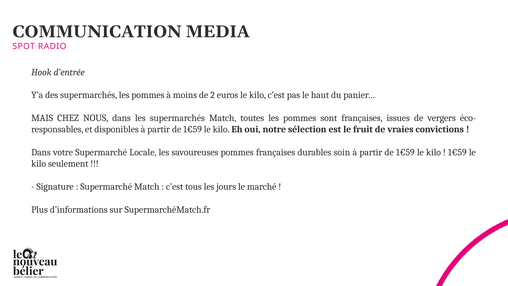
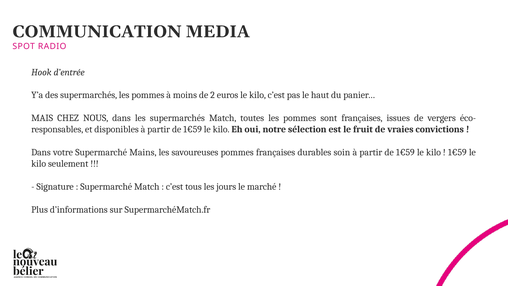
Locale: Locale -> Mains
